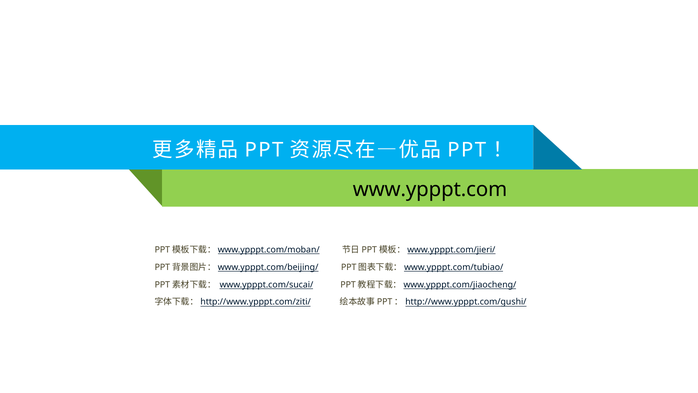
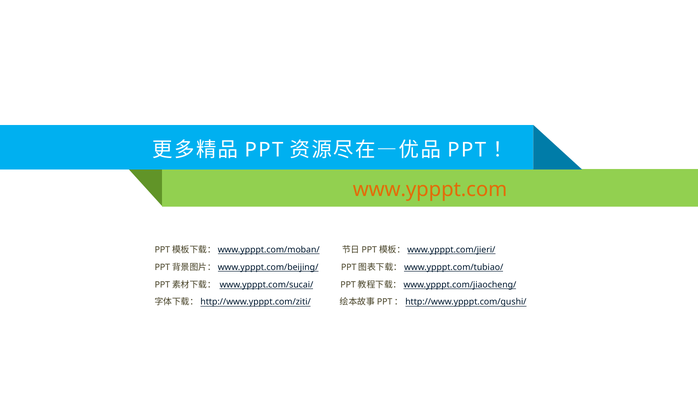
www.ypppt.com colour: black -> orange
